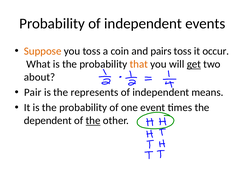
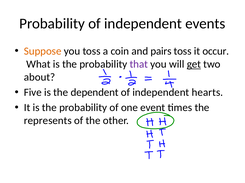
that colour: orange -> purple
Pair: Pair -> Five
represents: represents -> dependent
means: means -> hearts
dependent: dependent -> represents
the at (93, 121) underline: present -> none
